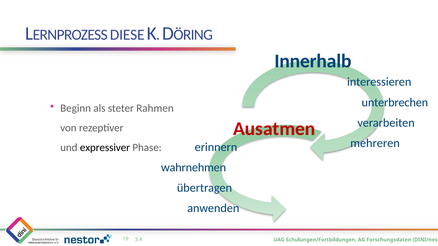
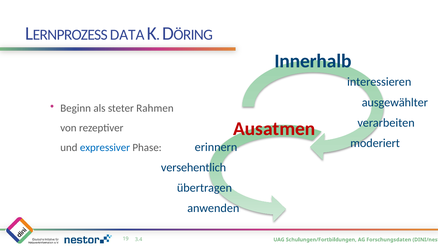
DIESE: DIESE -> DATA
unterbrechen: unterbrechen -> ausgewählter
mehreren: mehreren -> moderiert
expressiver colour: black -> blue
wahrnehmen: wahrnehmen -> versehentlich
